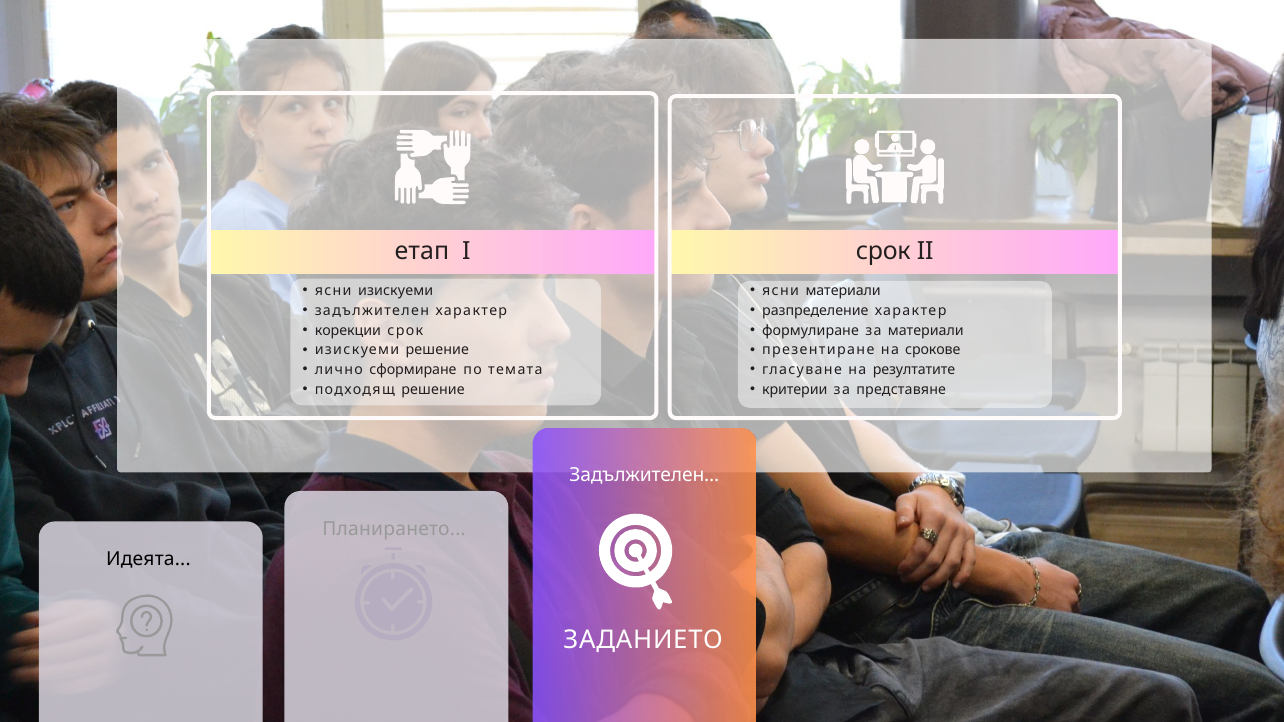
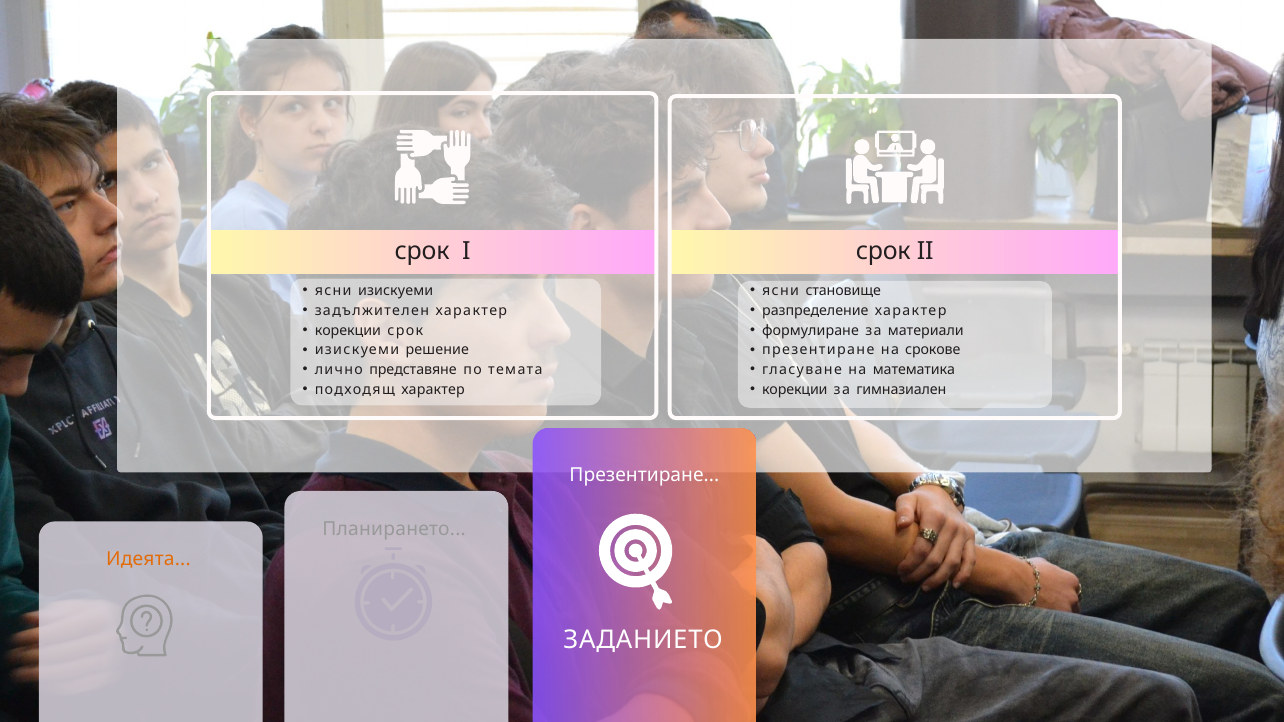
етап at (422, 251): етап -> срок
ясни материали: материали -> становище
сформиране: сформиране -> представяне
резултатите: резултатите -> математика
подходящ решение: решение -> характер
критерии at (795, 390): критерии -> корекции
представяне: представяне -> гимназиален
Задължителен at (644, 476): Задължителен -> Презентиране
Идеята colour: black -> orange
